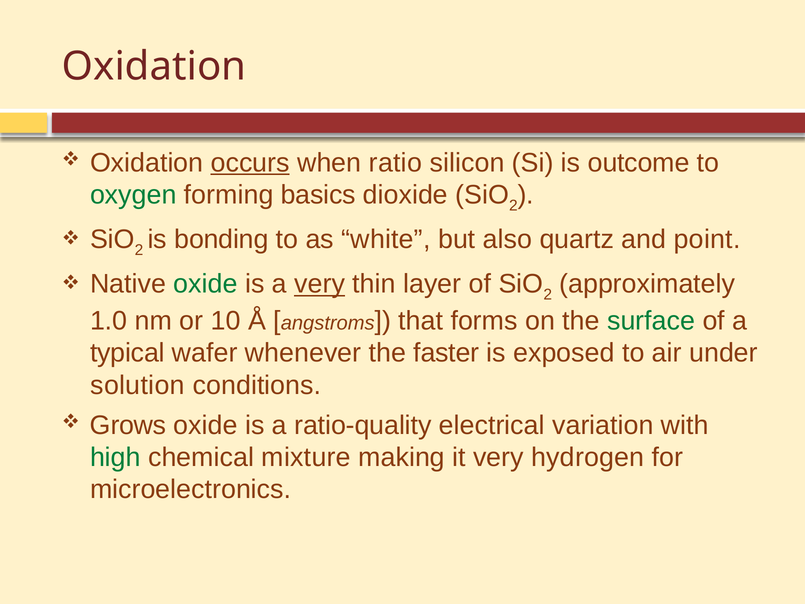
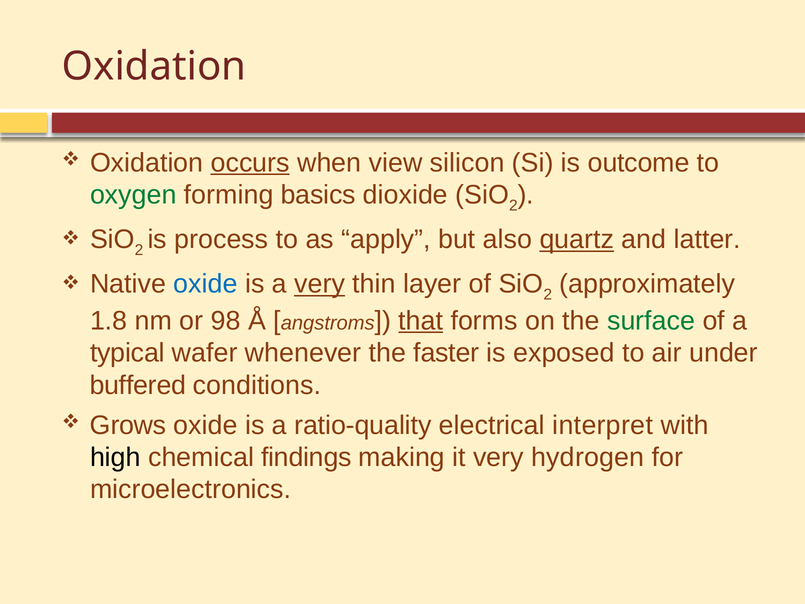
ratio: ratio -> view
bonding: bonding -> process
white: white -> apply
quartz underline: none -> present
point: point -> latter
oxide at (206, 284) colour: green -> blue
1.0: 1.0 -> 1.8
10: 10 -> 98
that underline: none -> present
solution: solution -> buffered
variation: variation -> interpret
high colour: green -> black
mixture: mixture -> findings
